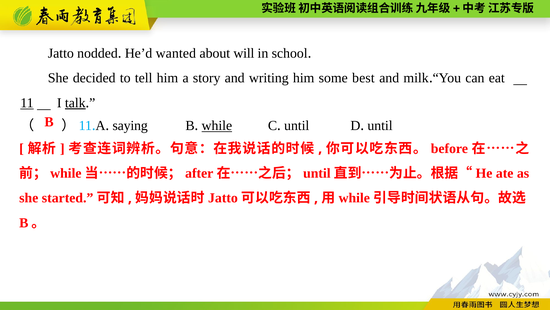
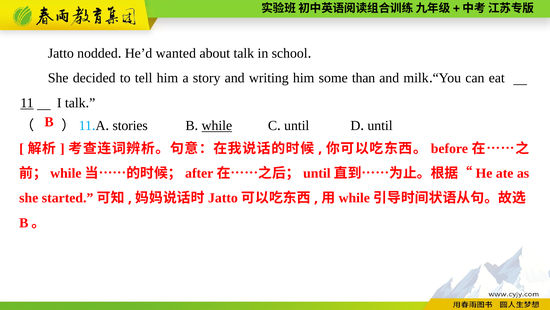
about will: will -> talk
best: best -> than
talk at (75, 103) underline: present -> none
saying: saying -> stories
